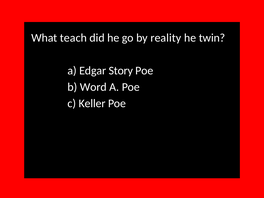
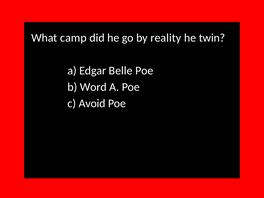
teach: teach -> camp
Story: Story -> Belle
Keller: Keller -> Avoid
